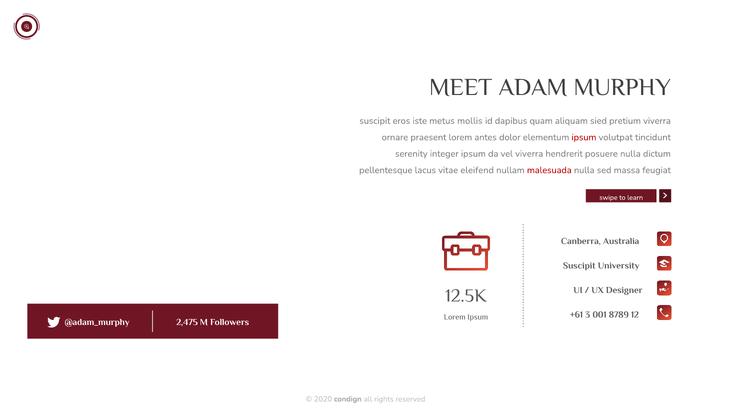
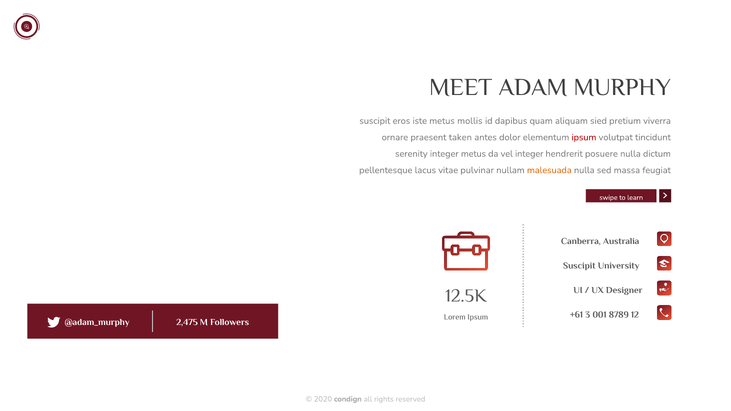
praesent lorem: lorem -> taken
integer ipsum: ipsum -> metus
vel viverra: viverra -> integer
eleifend: eleifend -> pulvinar
malesuada colour: red -> orange
